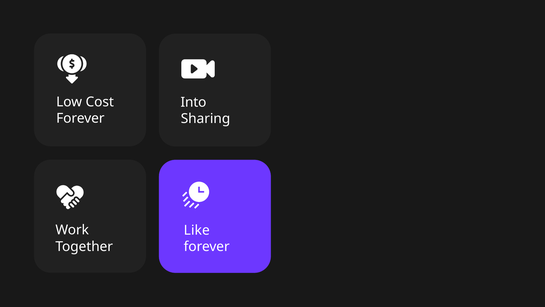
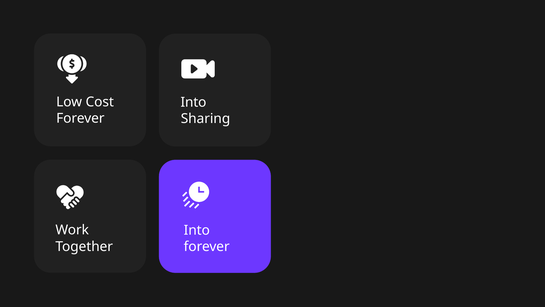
Like at (197, 230): Like -> Into
